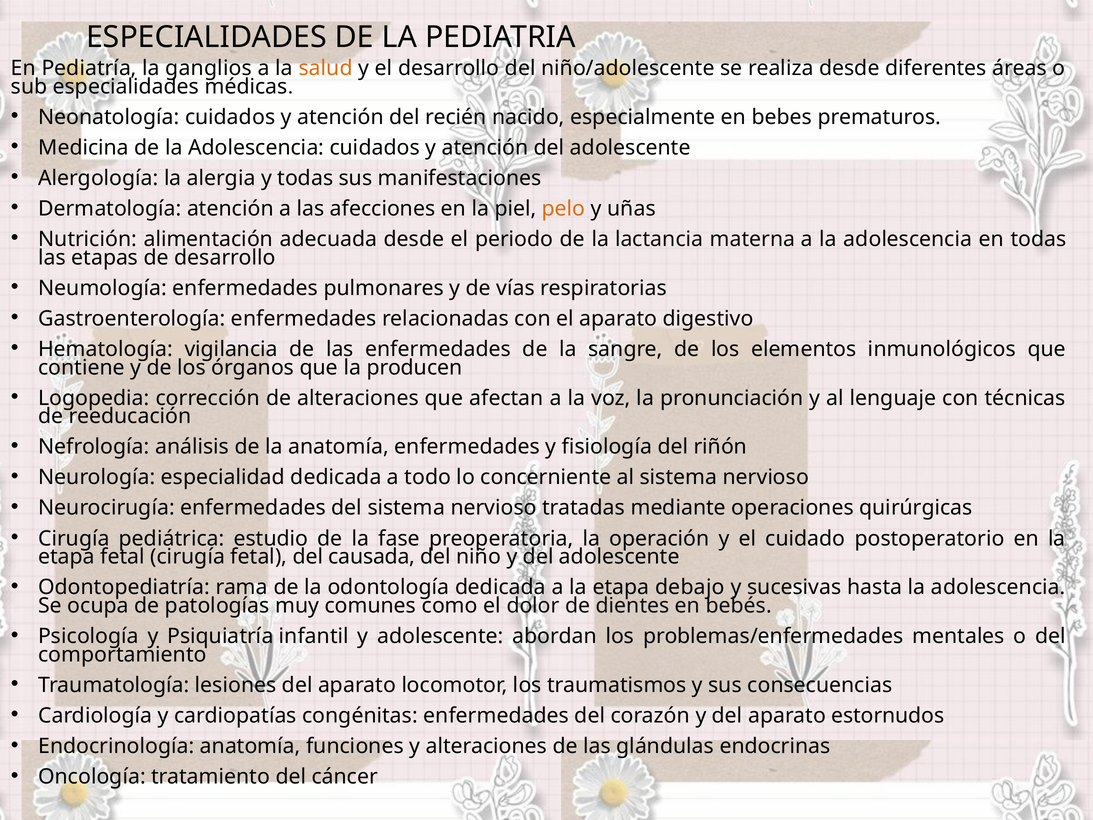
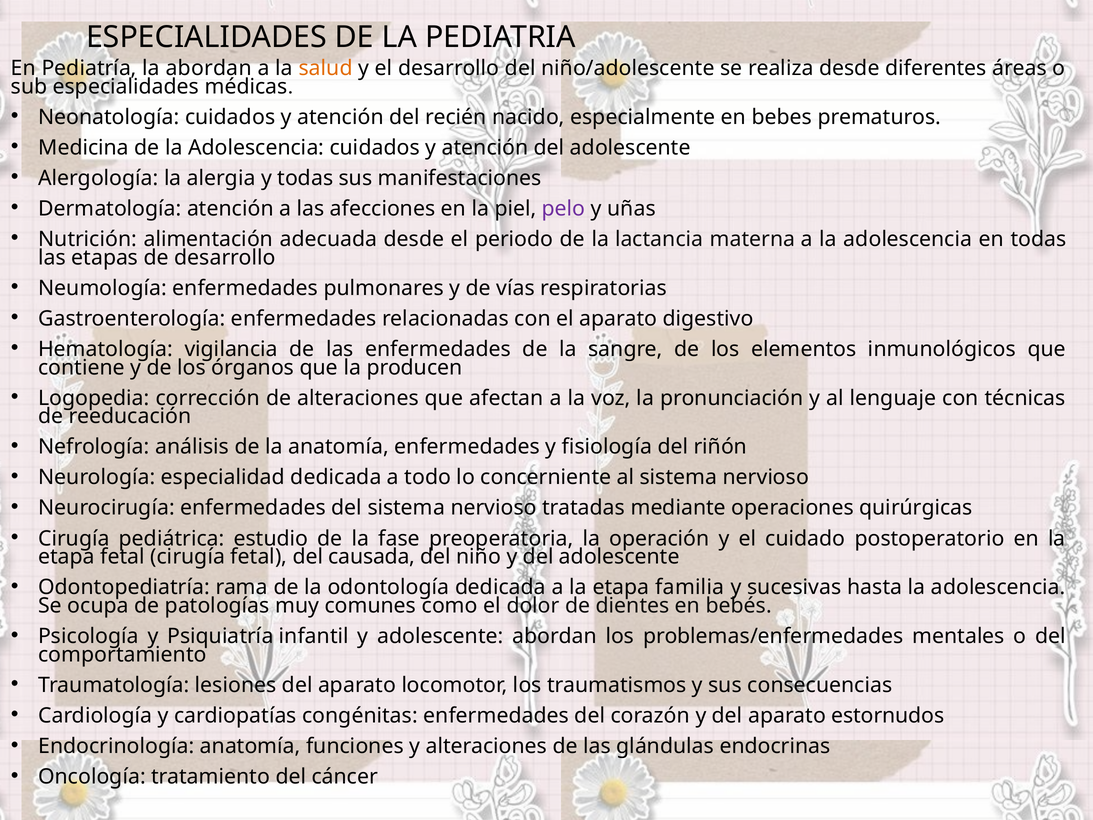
la ganglios: ganglios -> abordan
pelo colour: orange -> purple
debajo: debajo -> familia
